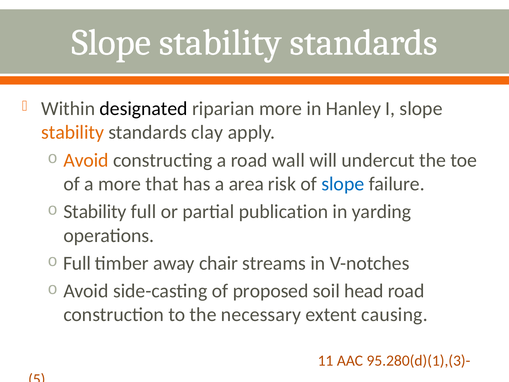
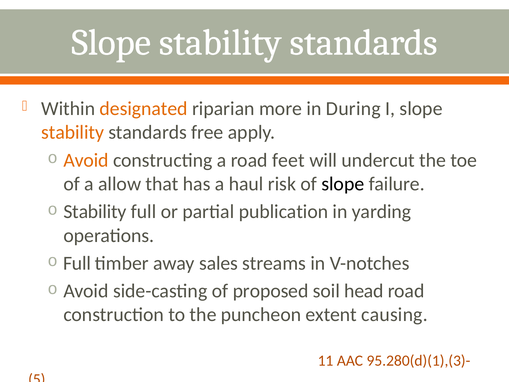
designated colour: black -> orange
Hanley: Hanley -> During
clay: clay -> free
wall: wall -> feet
a more: more -> allow
area: area -> haul
slope at (343, 184) colour: blue -> black
chair: chair -> sales
necessary: necessary -> puncheon
